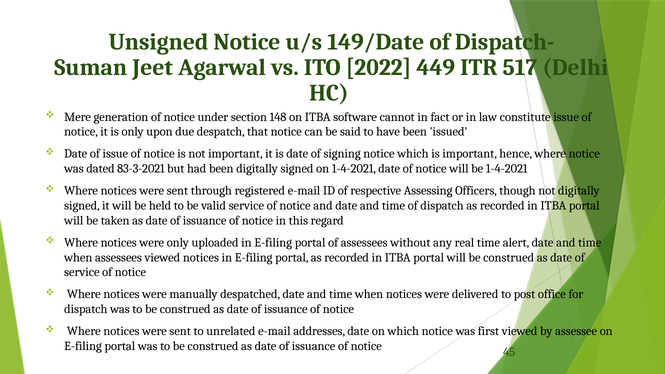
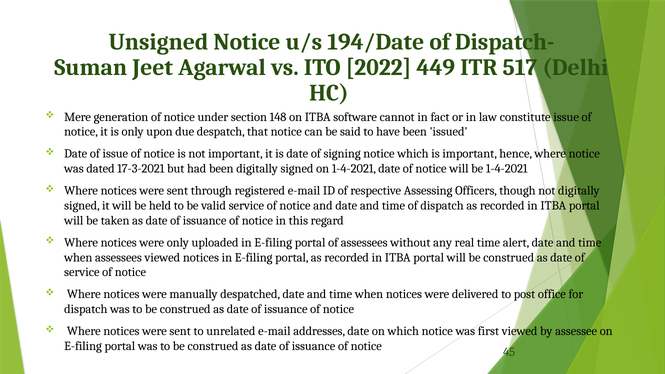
149/Date: 149/Date -> 194/Date
83-3-2021: 83-3-2021 -> 17-3-2021
